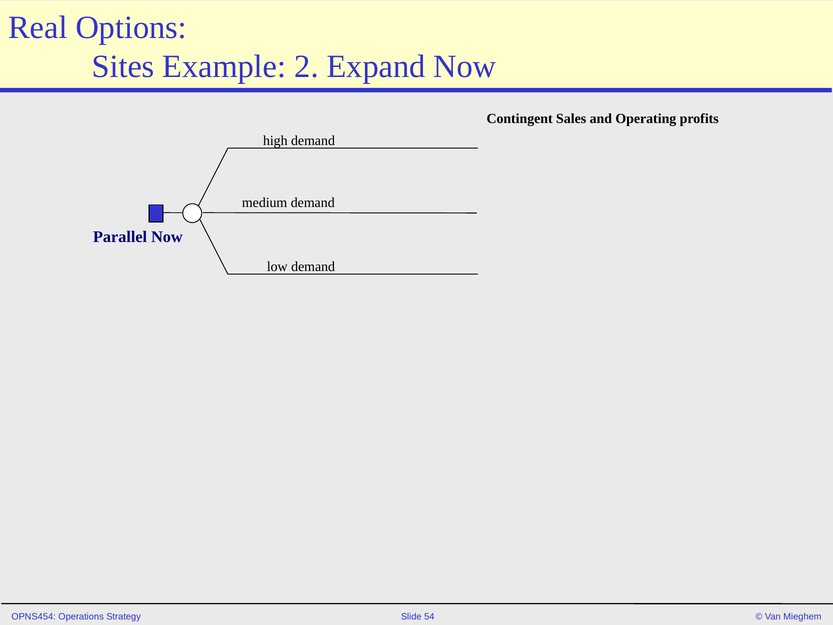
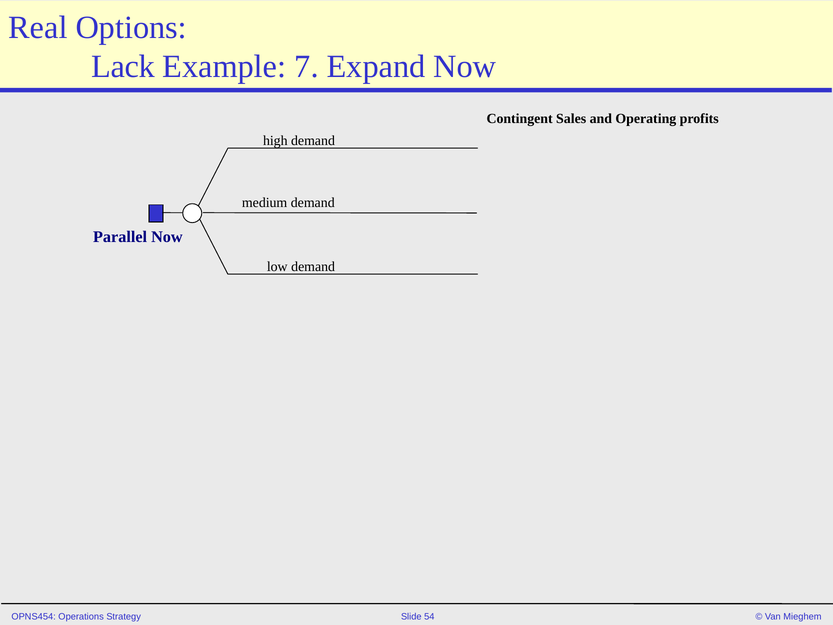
Sites: Sites -> Lack
2: 2 -> 7
